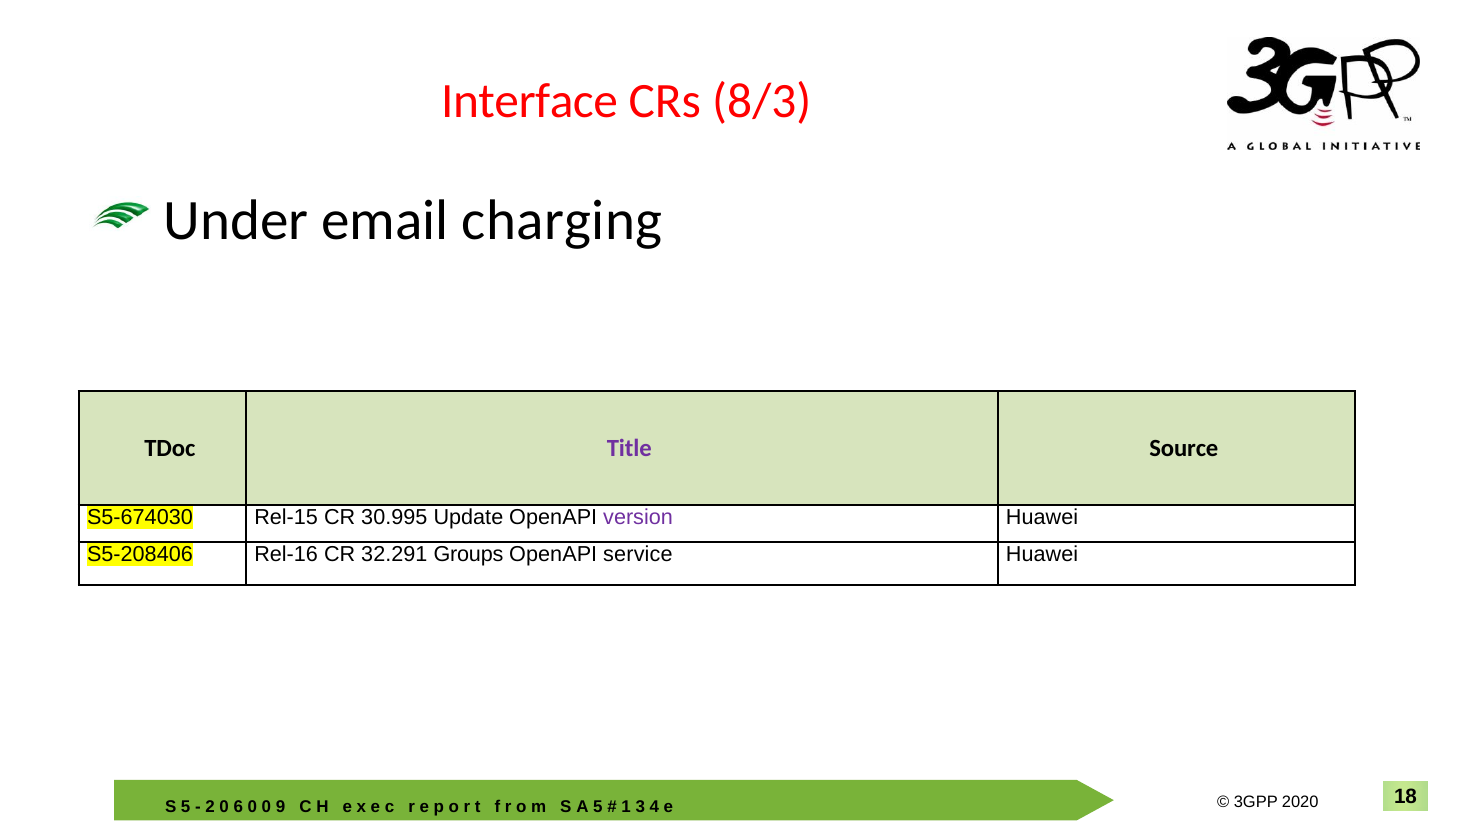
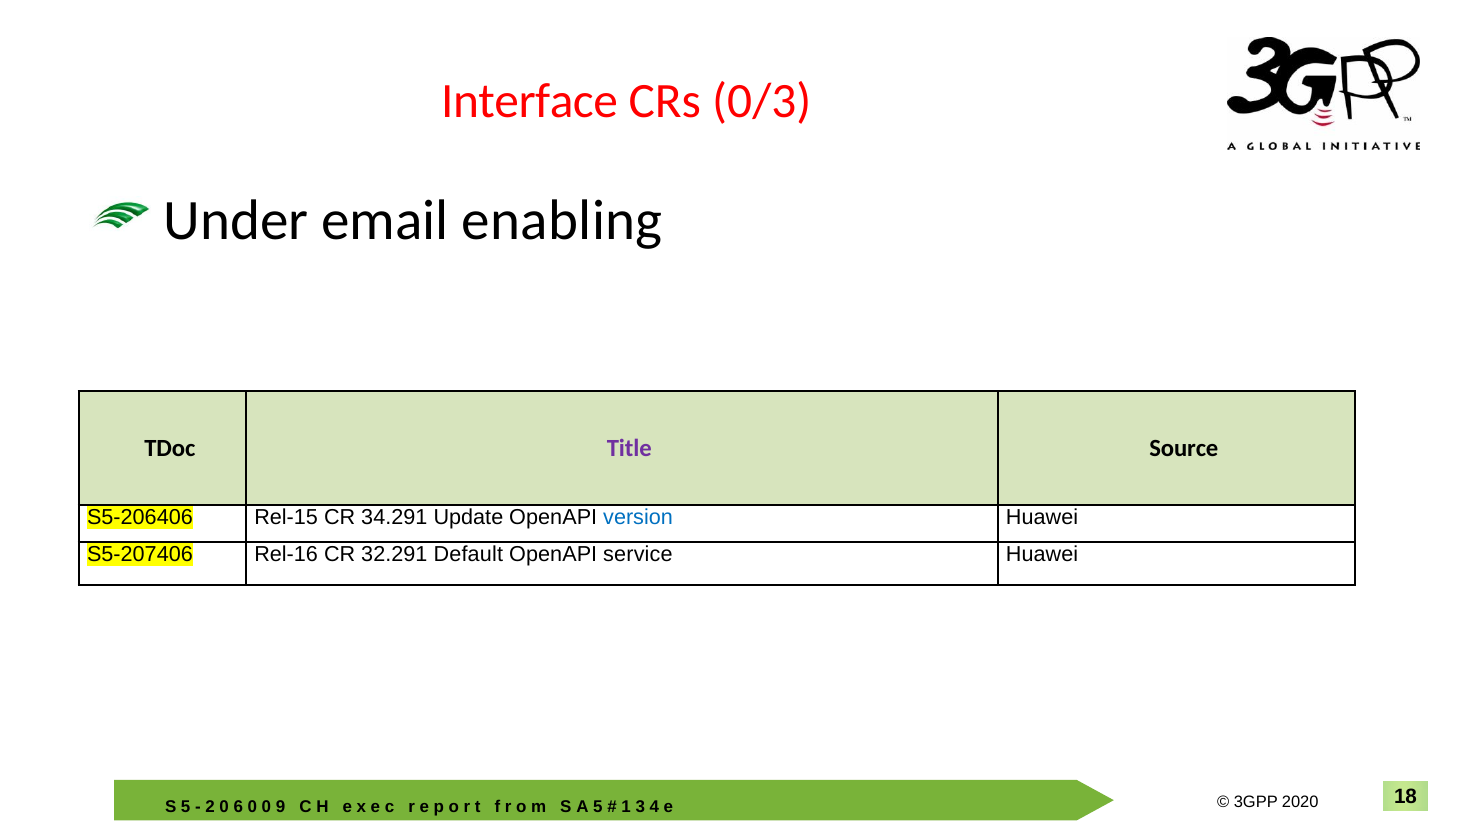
8/3: 8/3 -> 0/3
charging: charging -> enabling
S5-674030: S5-674030 -> S5-206406
30.995: 30.995 -> 34.291
version colour: purple -> blue
S5-208406: S5-208406 -> S5-207406
Groups: Groups -> Default
